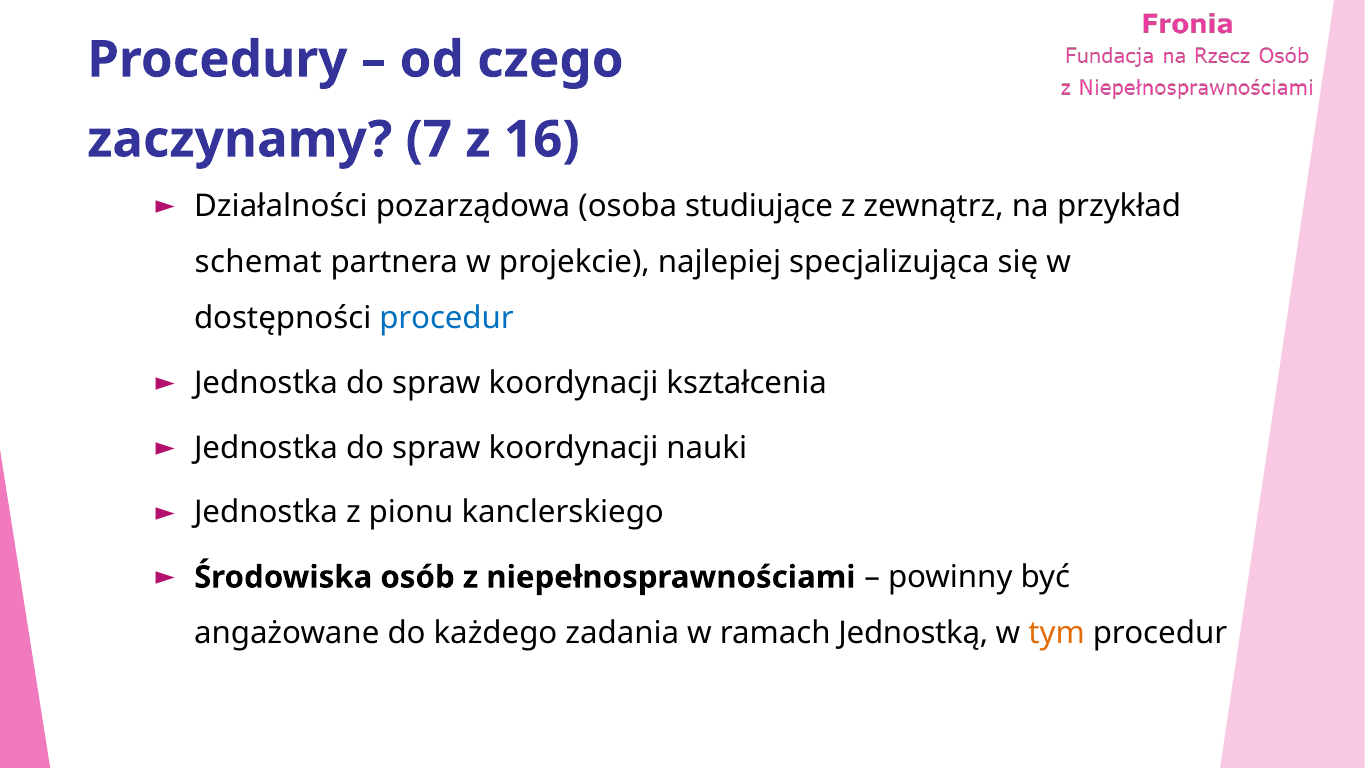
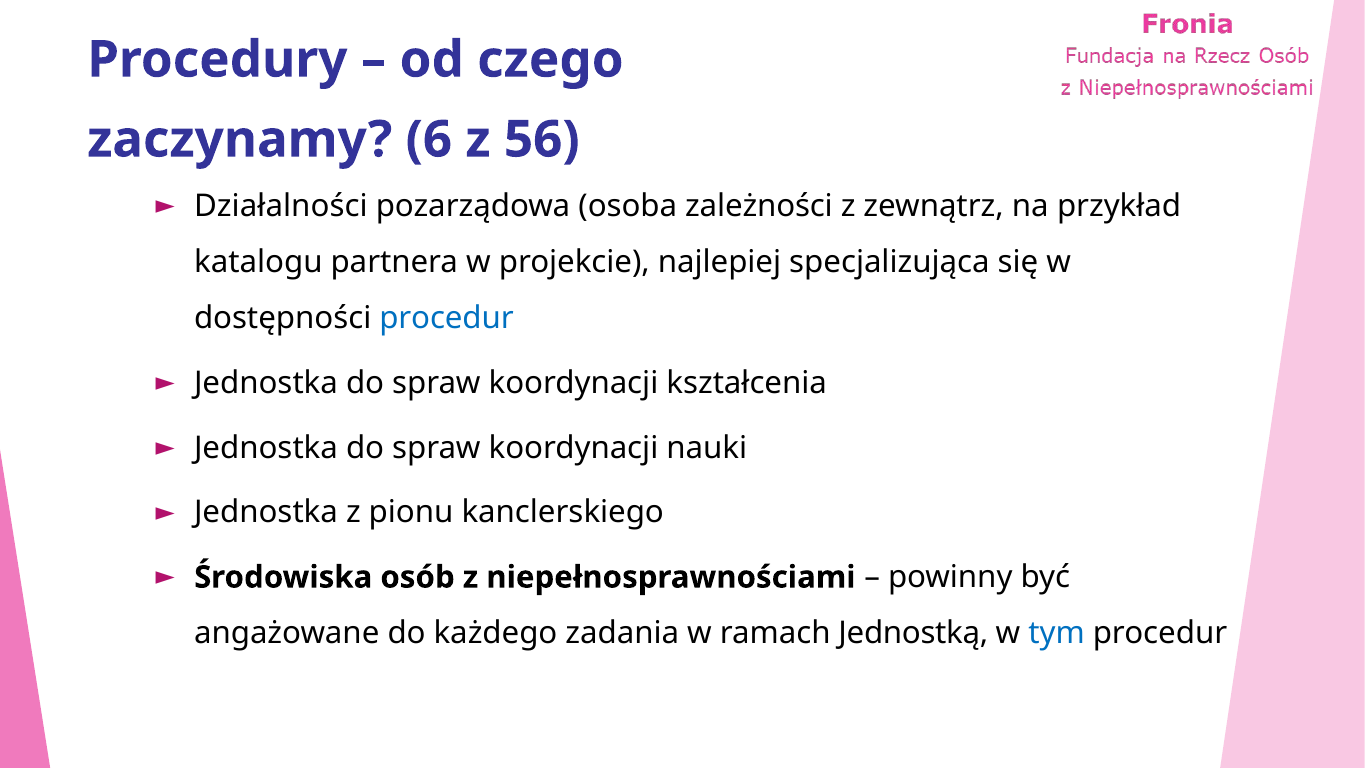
7: 7 -> 6
16: 16 -> 56
studiujące: studiujące -> zależności
schemat: schemat -> katalogu
tym colour: orange -> blue
